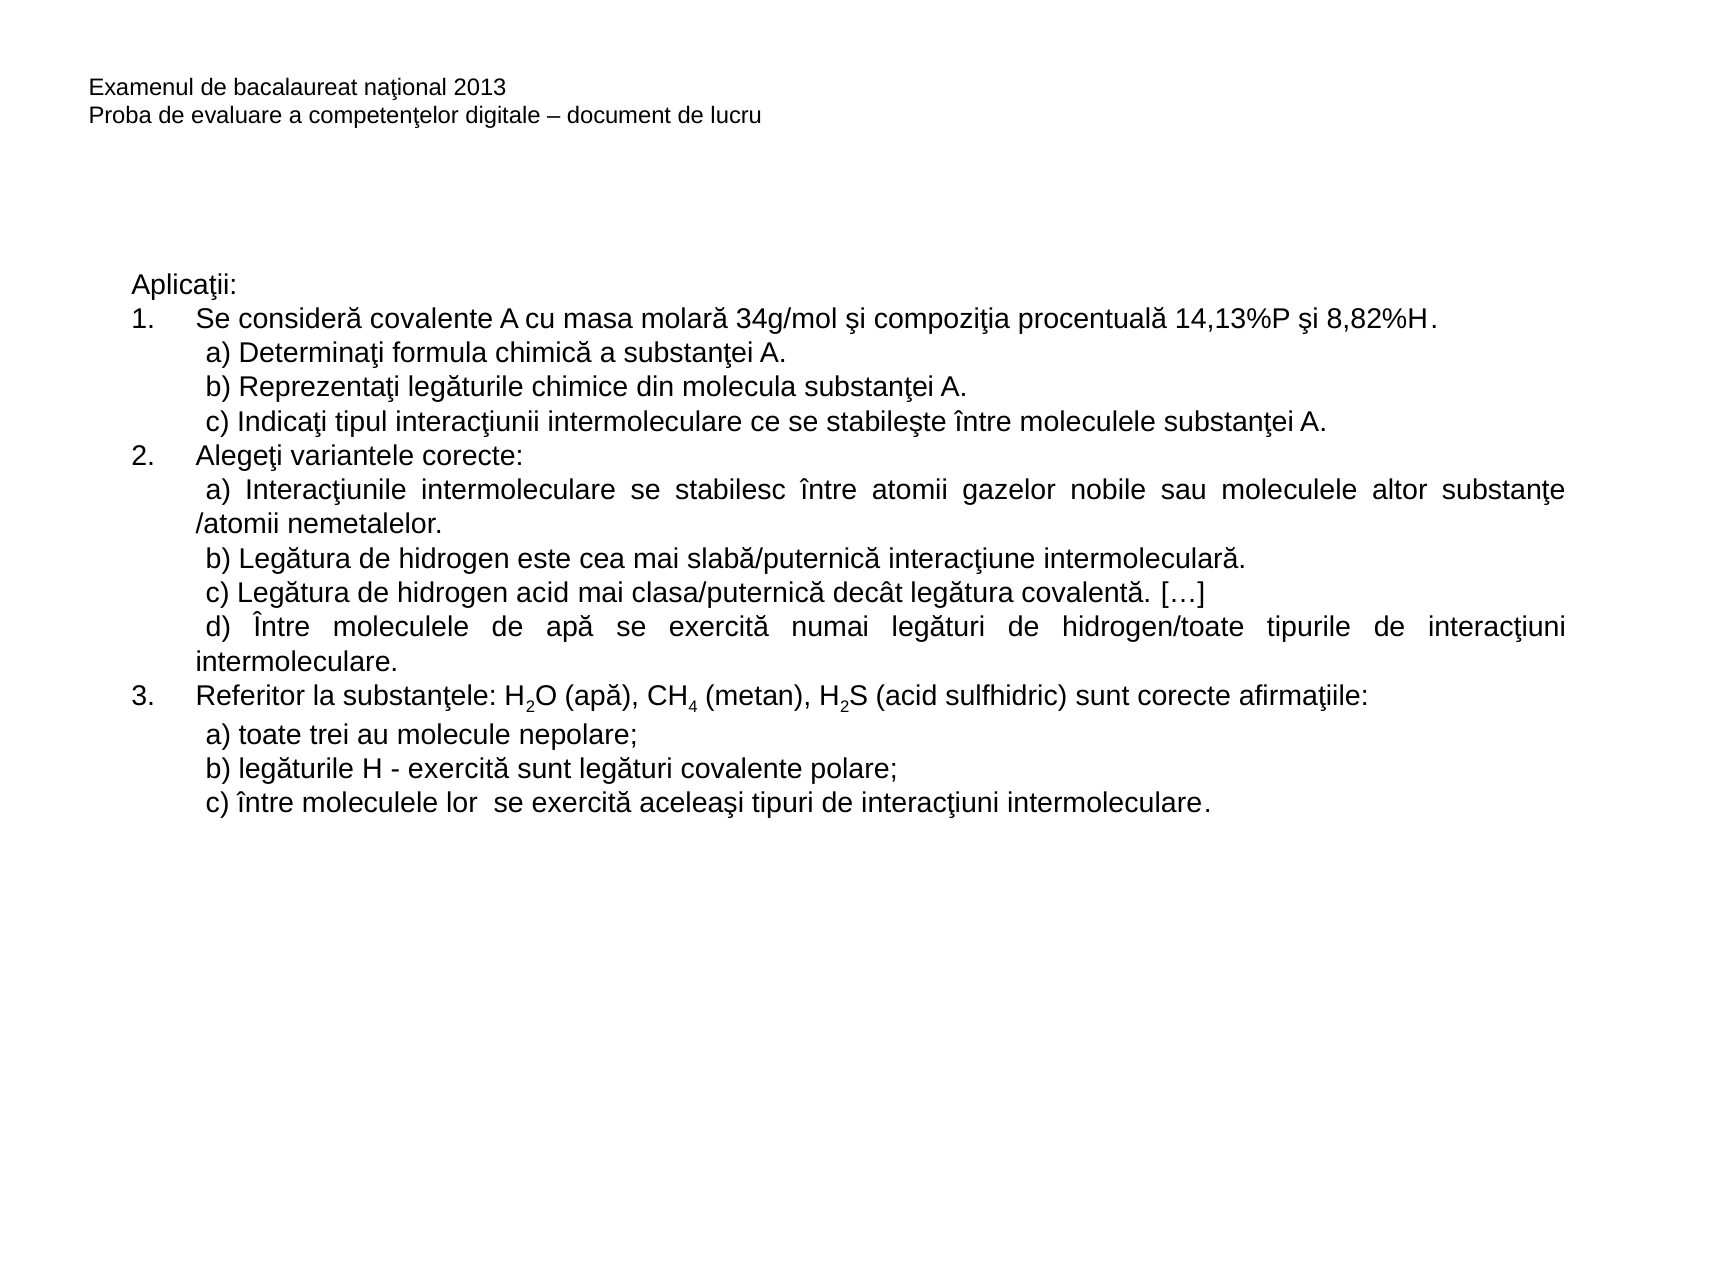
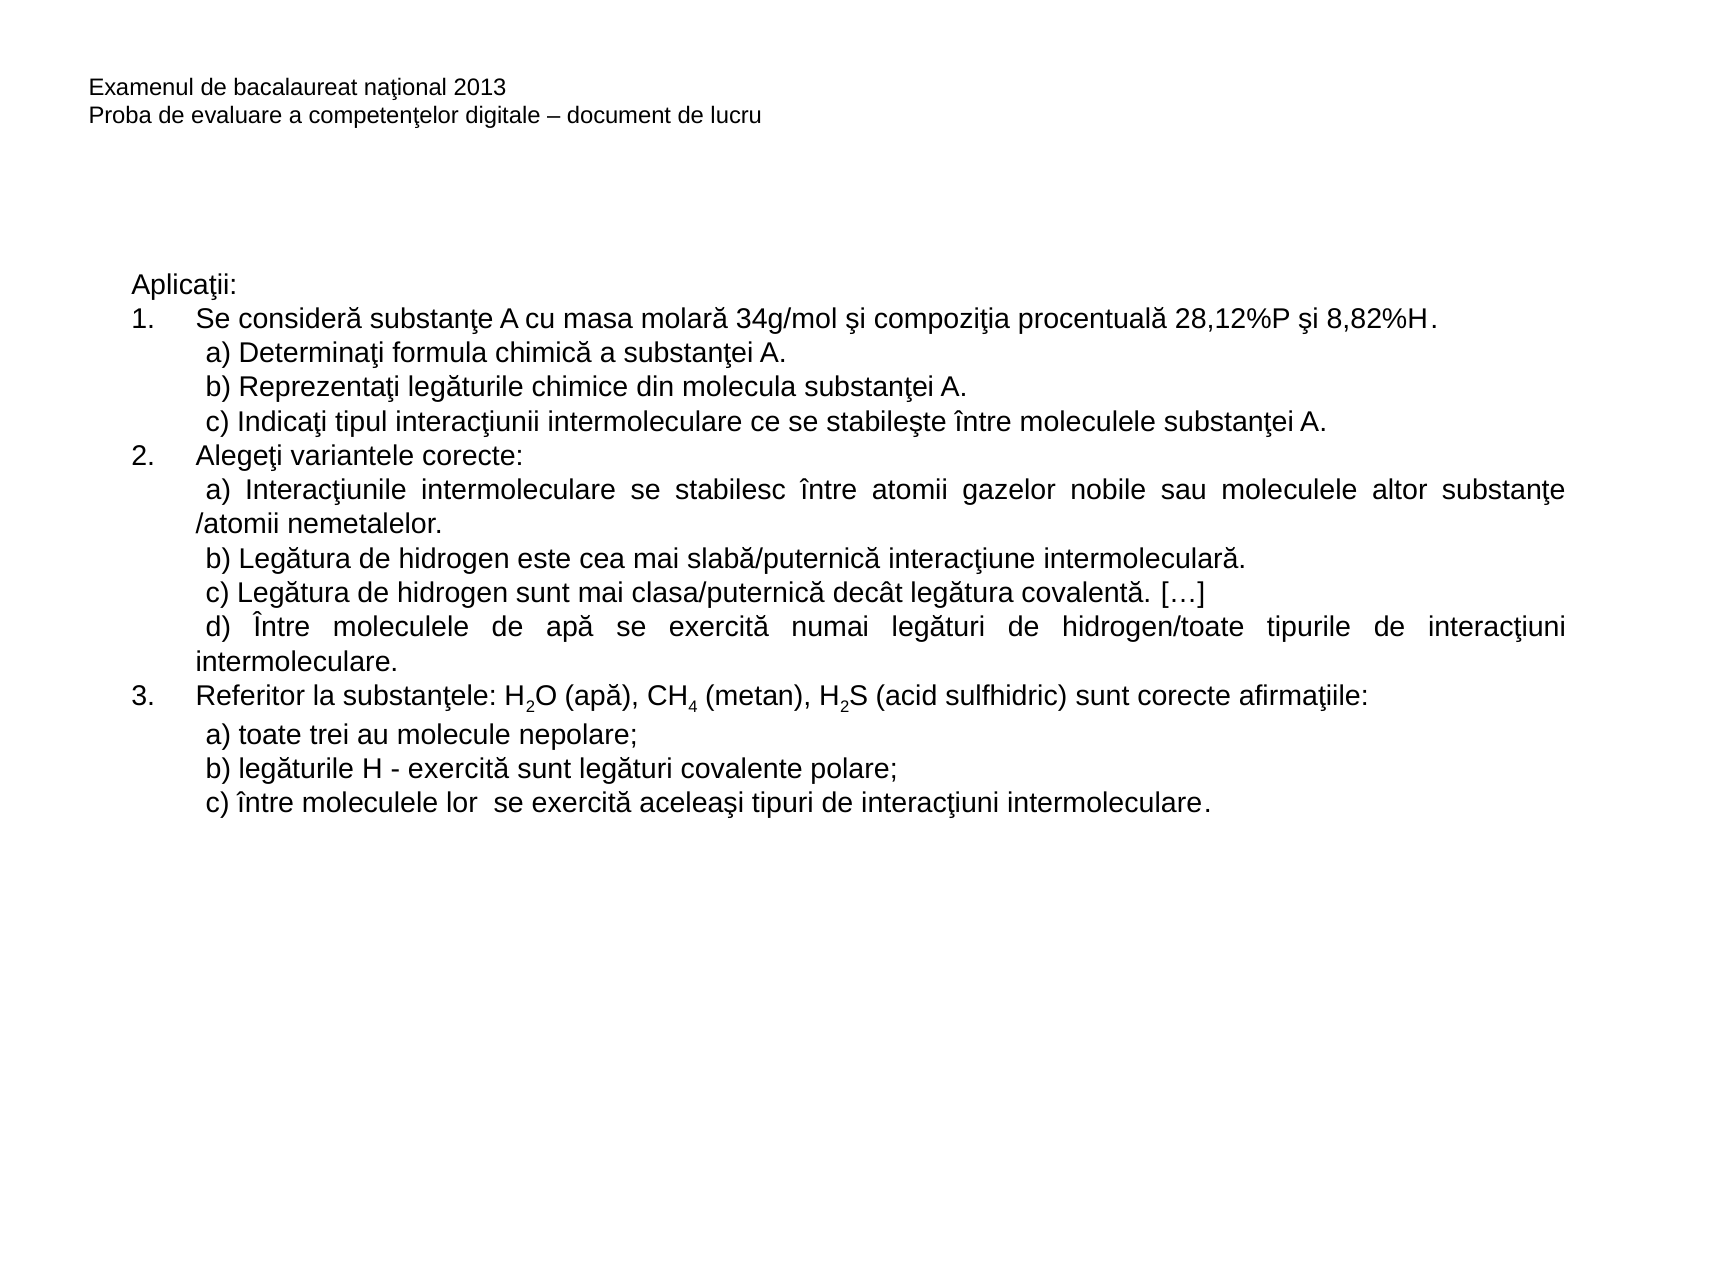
consideră covalente: covalente -> substanţe
14,13%P: 14,13%P -> 28,12%P
hidrogen acid: acid -> sunt
